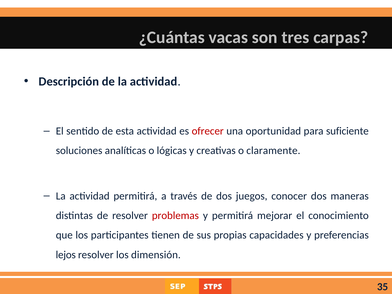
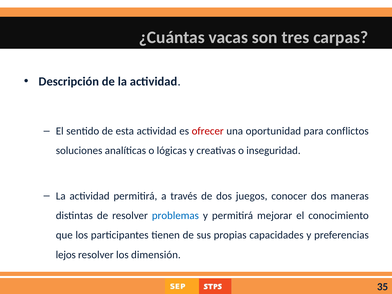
suficiente: suficiente -> conflictos
claramente: claramente -> inseguridad
problemas colour: red -> blue
